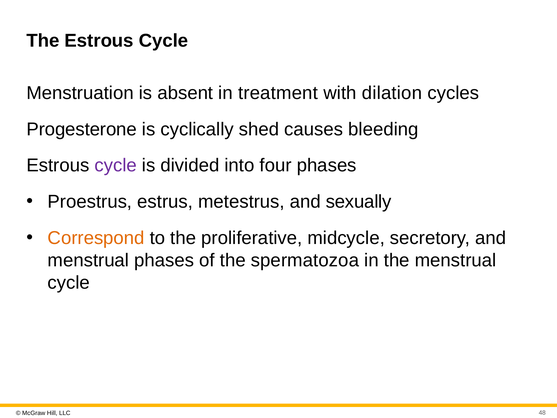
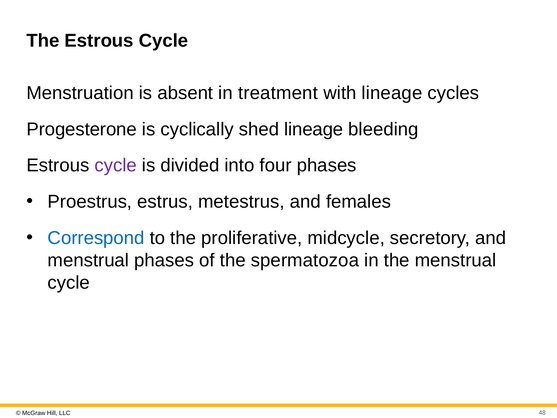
with dilation: dilation -> lineage
shed causes: causes -> lineage
sexually: sexually -> females
Correspond colour: orange -> blue
